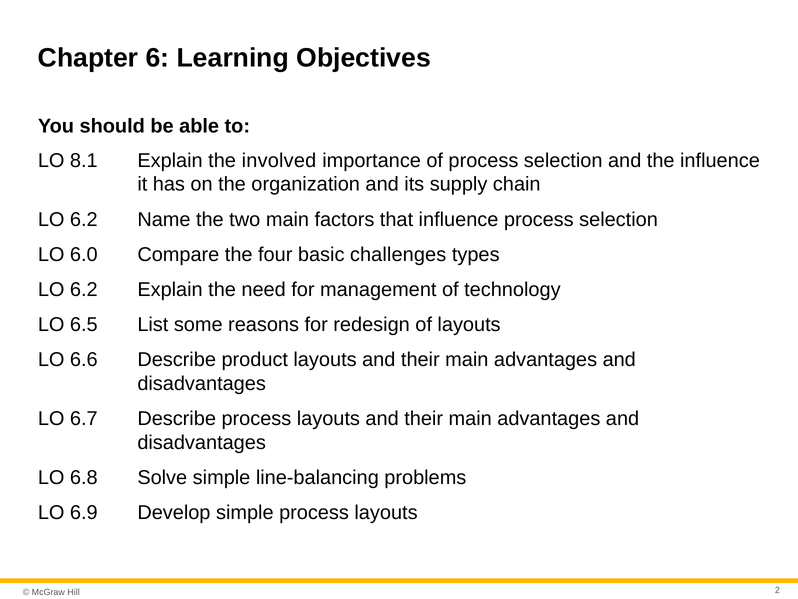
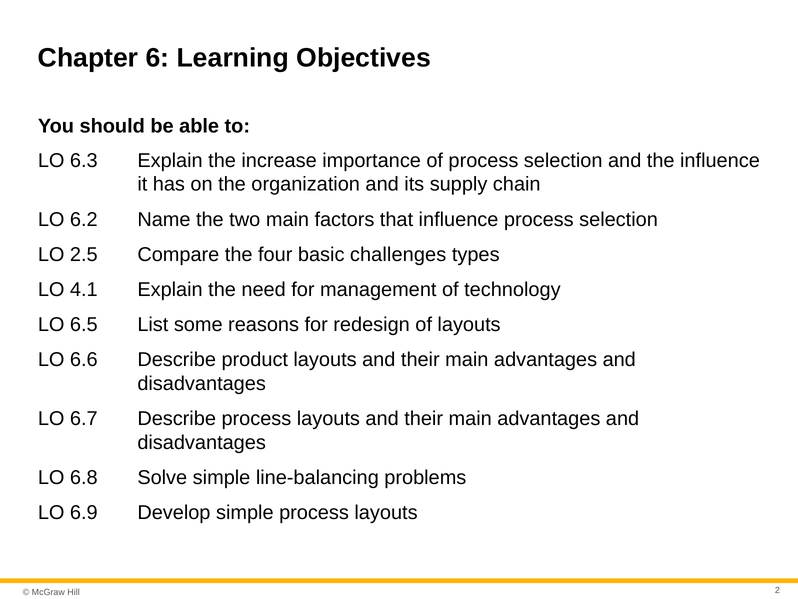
8.1: 8.1 -> 6.3
involved: involved -> increase
6.0: 6.0 -> 2.5
6.2 at (84, 289): 6.2 -> 4.1
